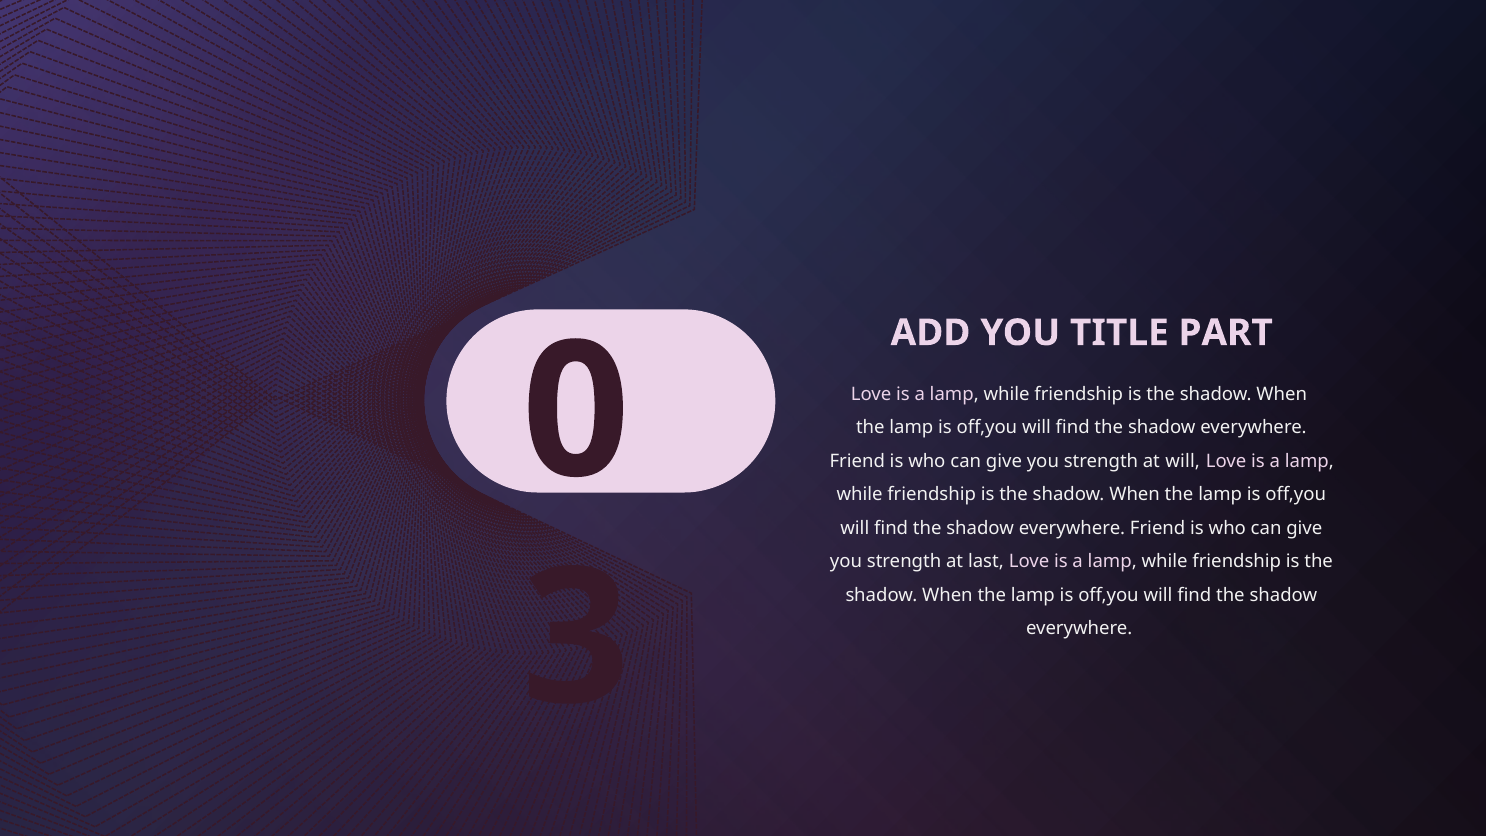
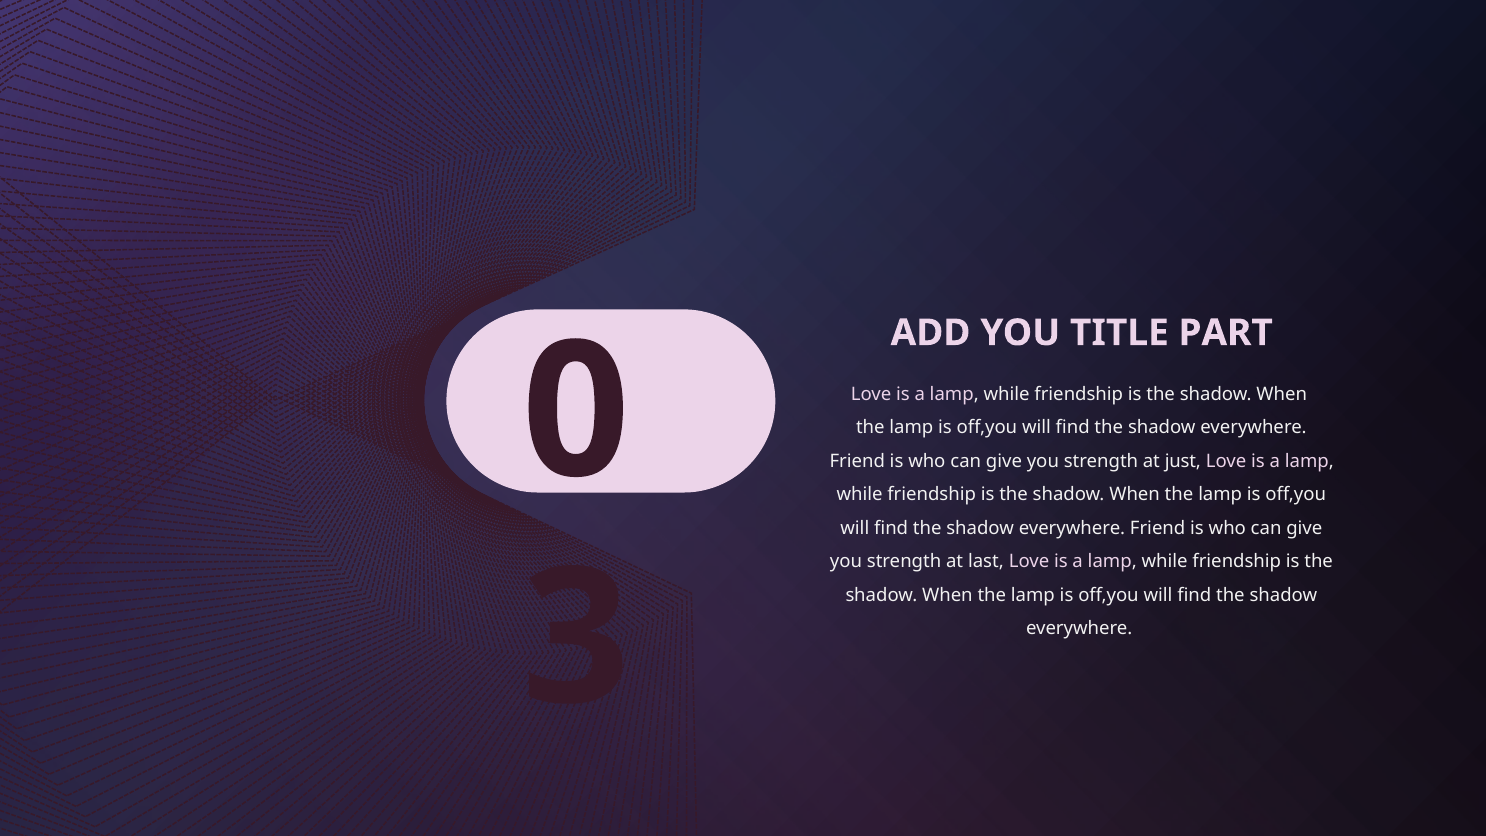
at will: will -> just
